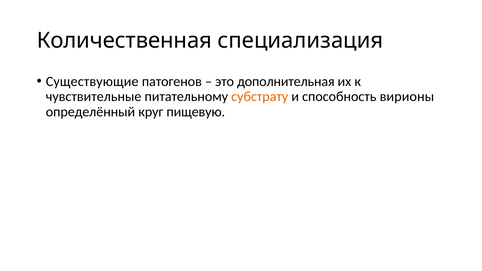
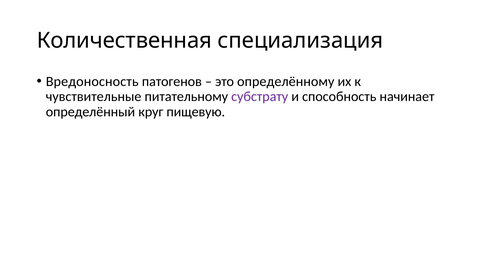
Существующие: Существующие -> Вредоносность
дополнительная: дополнительная -> определённому
субстрату colour: orange -> purple
вирионы: вирионы -> начинает
